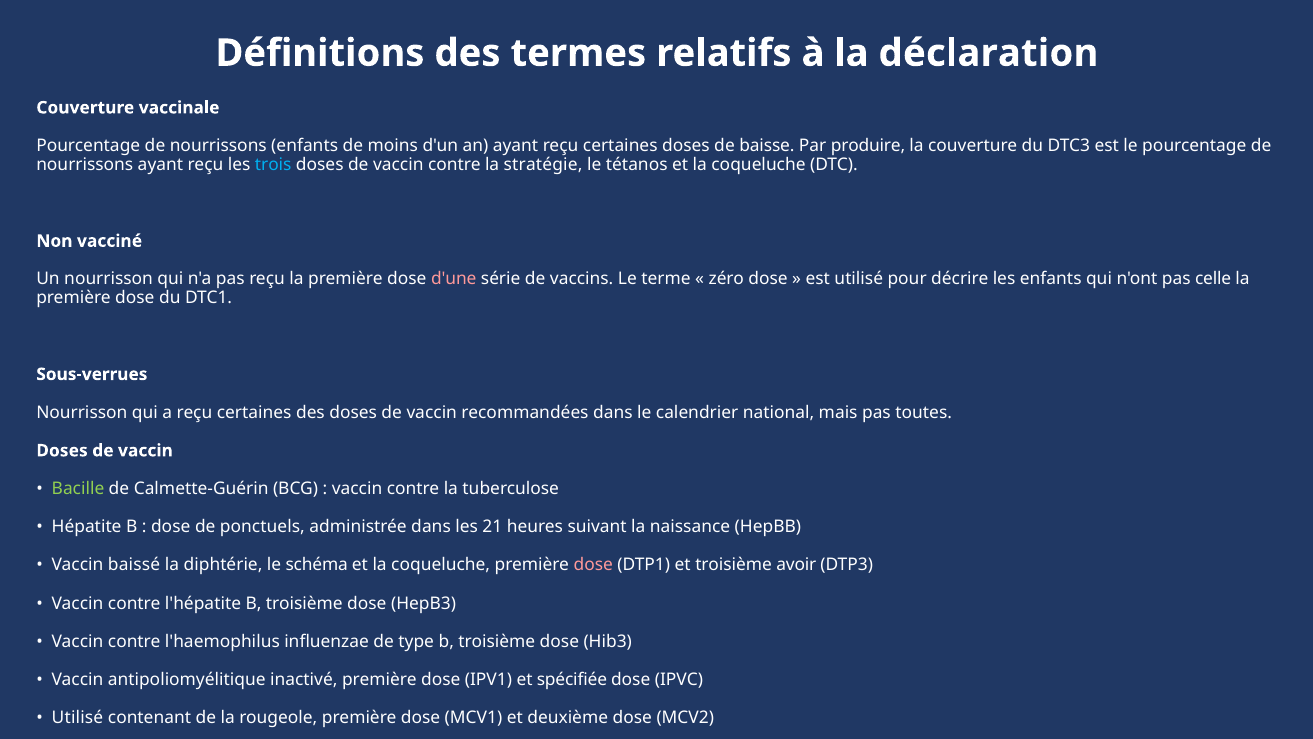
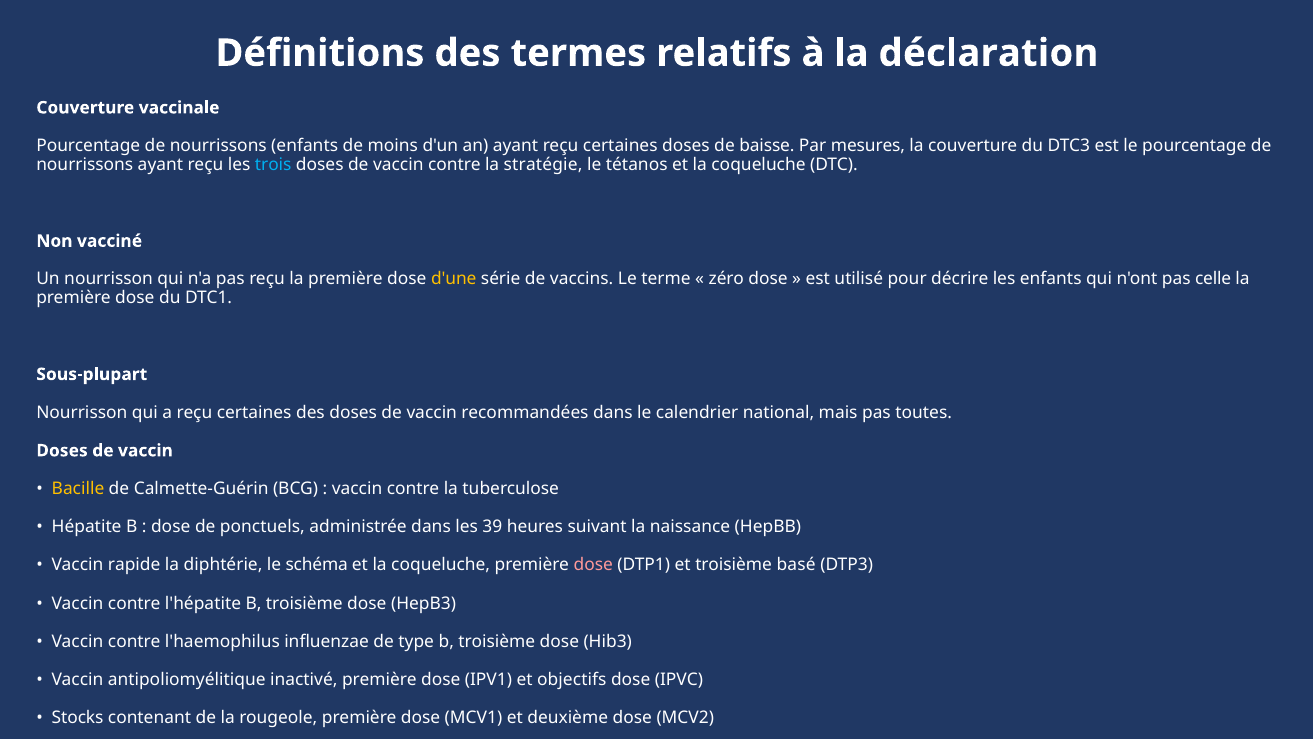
produire: produire -> mesures
d'une colour: pink -> yellow
Sous-verrues: Sous-verrues -> Sous-plupart
Bacille colour: light green -> yellow
21: 21 -> 39
baissé: baissé -> rapide
avoir: avoir -> basé
spécifiée: spécifiée -> objectifs
Utilisé at (77, 717): Utilisé -> Stocks
